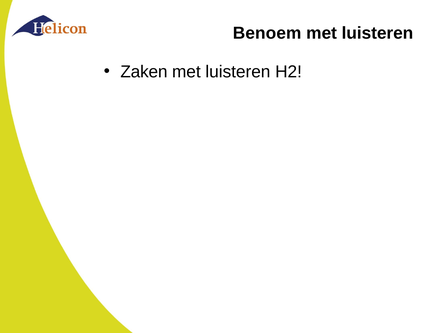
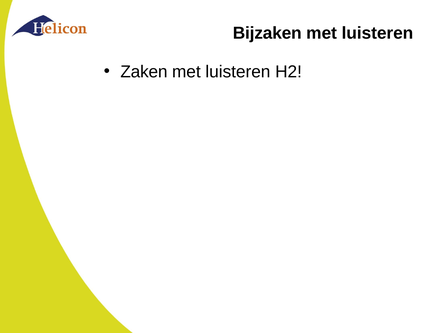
Benoem: Benoem -> Bijzaken
